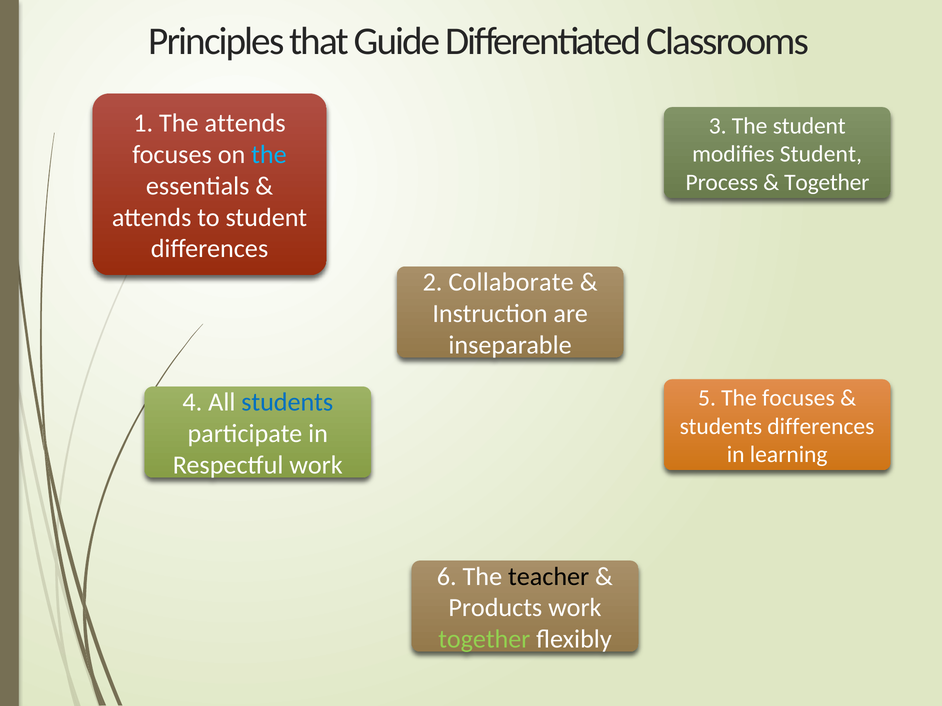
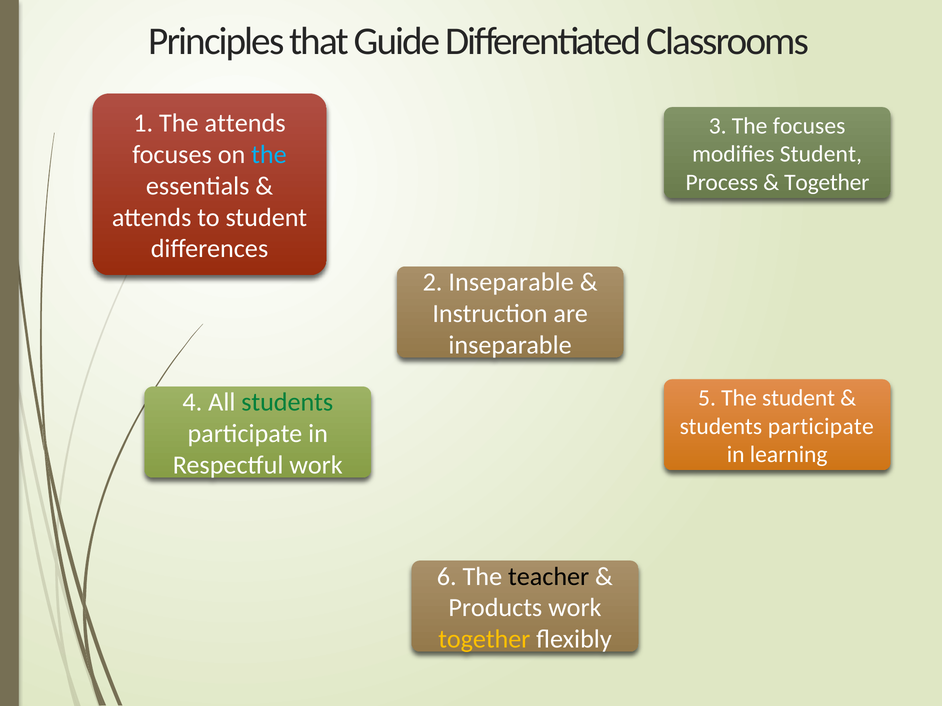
The student: student -> focuses
2 Collaborate: Collaborate -> Inseparable
The focuses: focuses -> student
students at (287, 403) colour: blue -> green
differences at (821, 427): differences -> participate
together at (484, 640) colour: light green -> yellow
